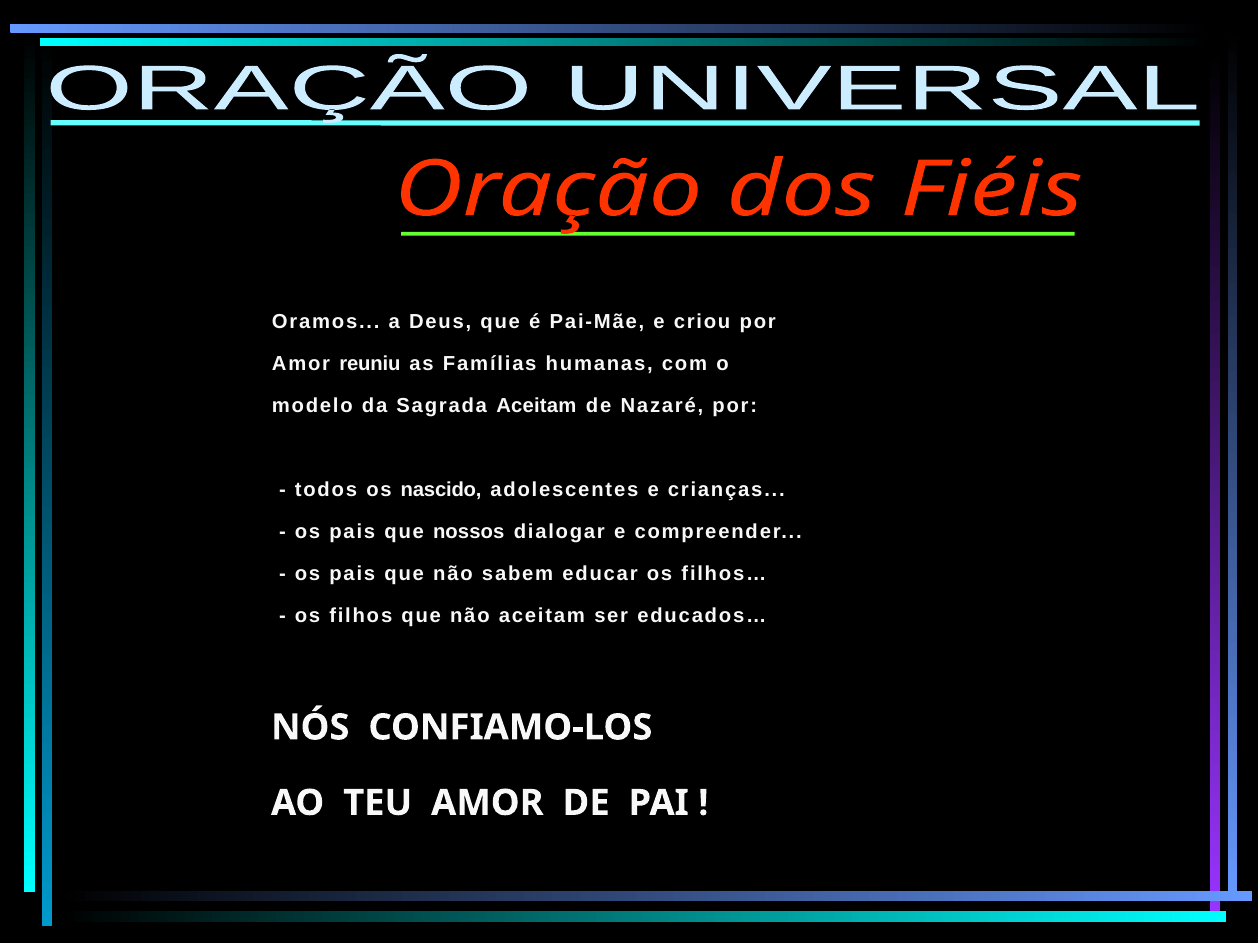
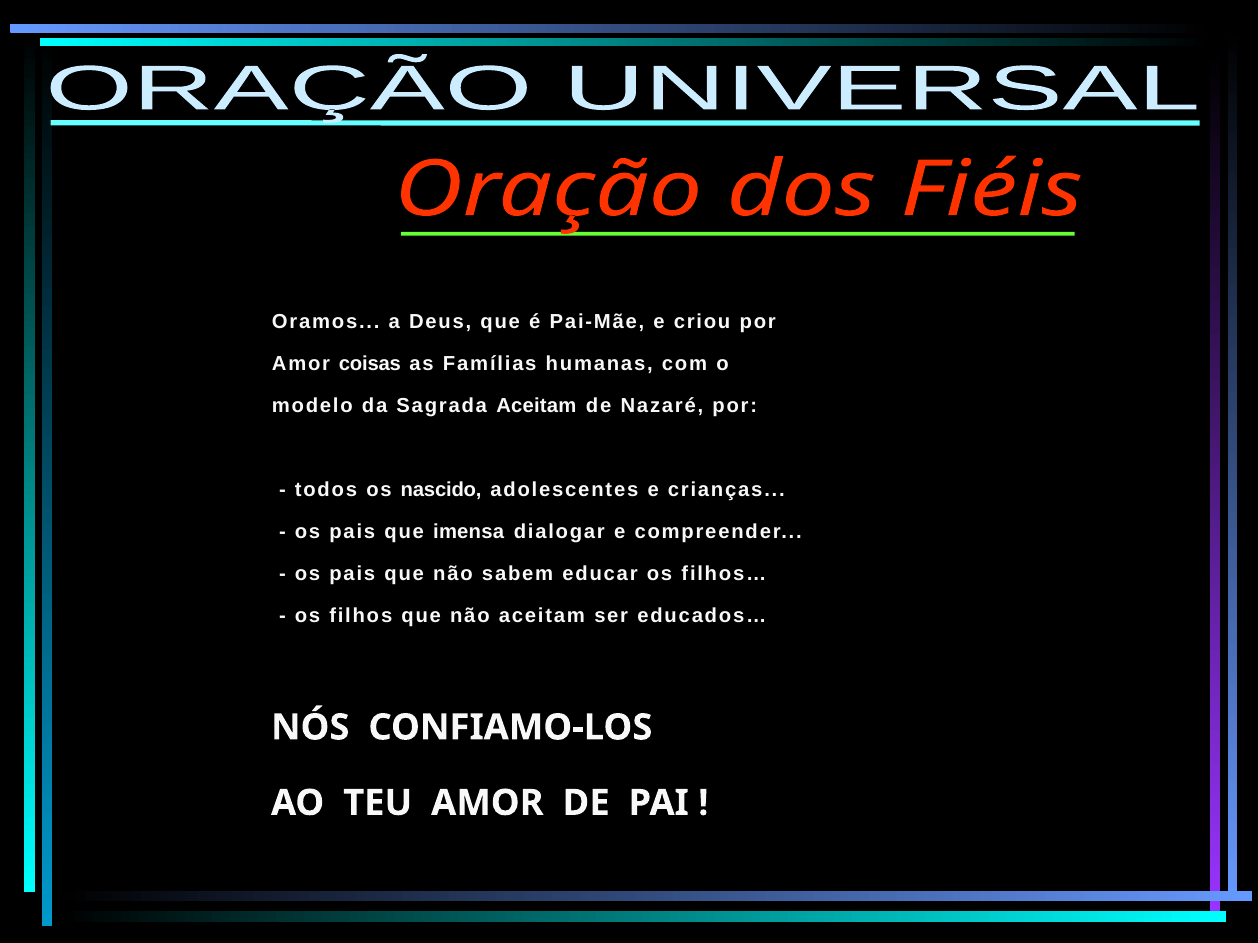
reuniu: reuniu -> coisas
nossos: nossos -> imensa
